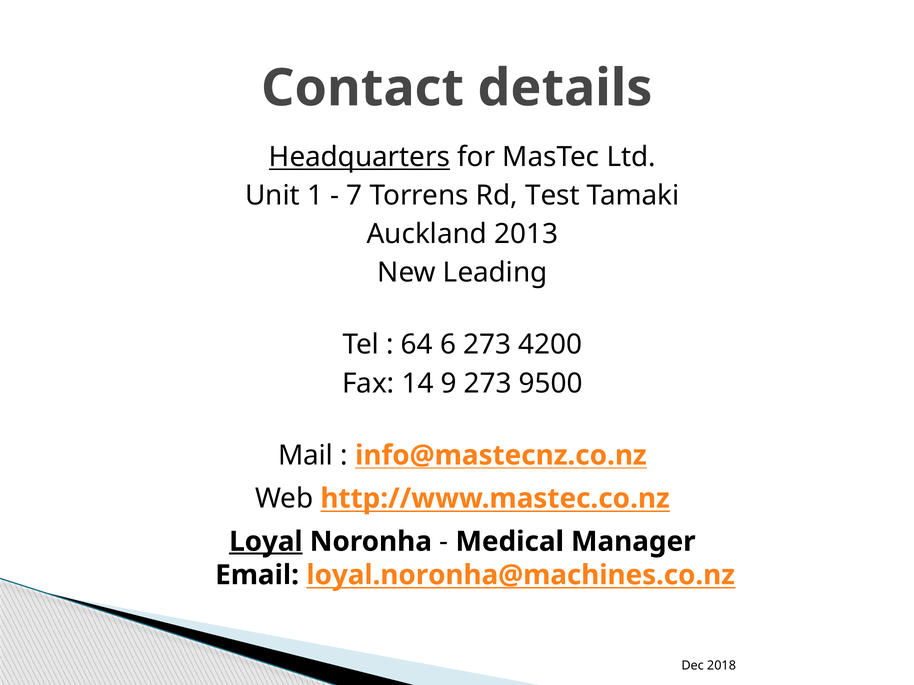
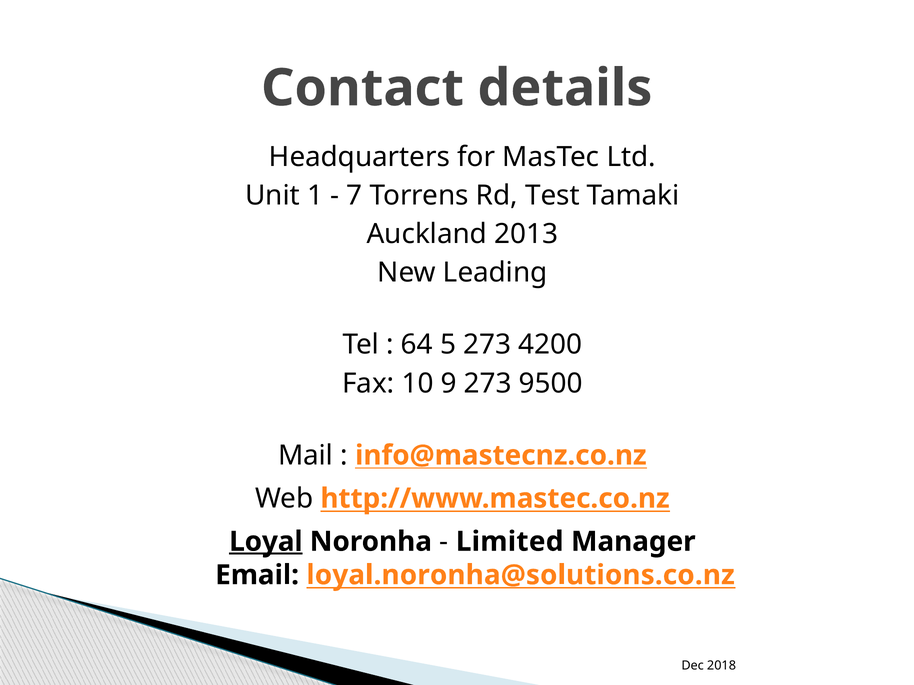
Headquarters underline: present -> none
6: 6 -> 5
14: 14 -> 10
Medical: Medical -> Limited
loyal.noronha@machines.co.nz: loyal.noronha@machines.co.nz -> loyal.noronha@solutions.co.nz
